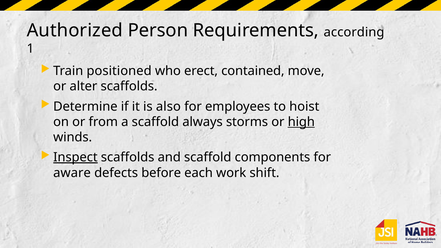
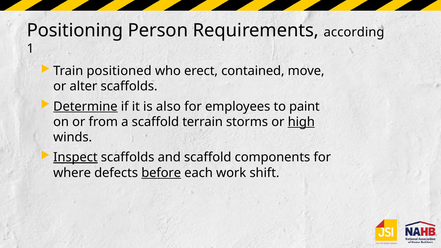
Authorized: Authorized -> Positioning
Determine underline: none -> present
hoist: hoist -> paint
always: always -> terrain
aware: aware -> where
before underline: none -> present
